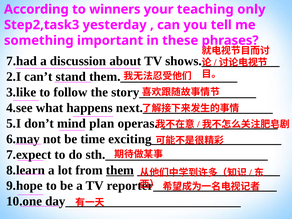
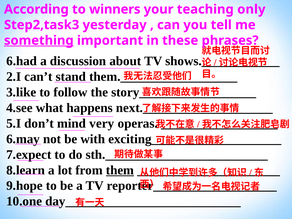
something underline: none -> present
7.had: 7.had -> 6.had
plan: plan -> very
time: time -> with
